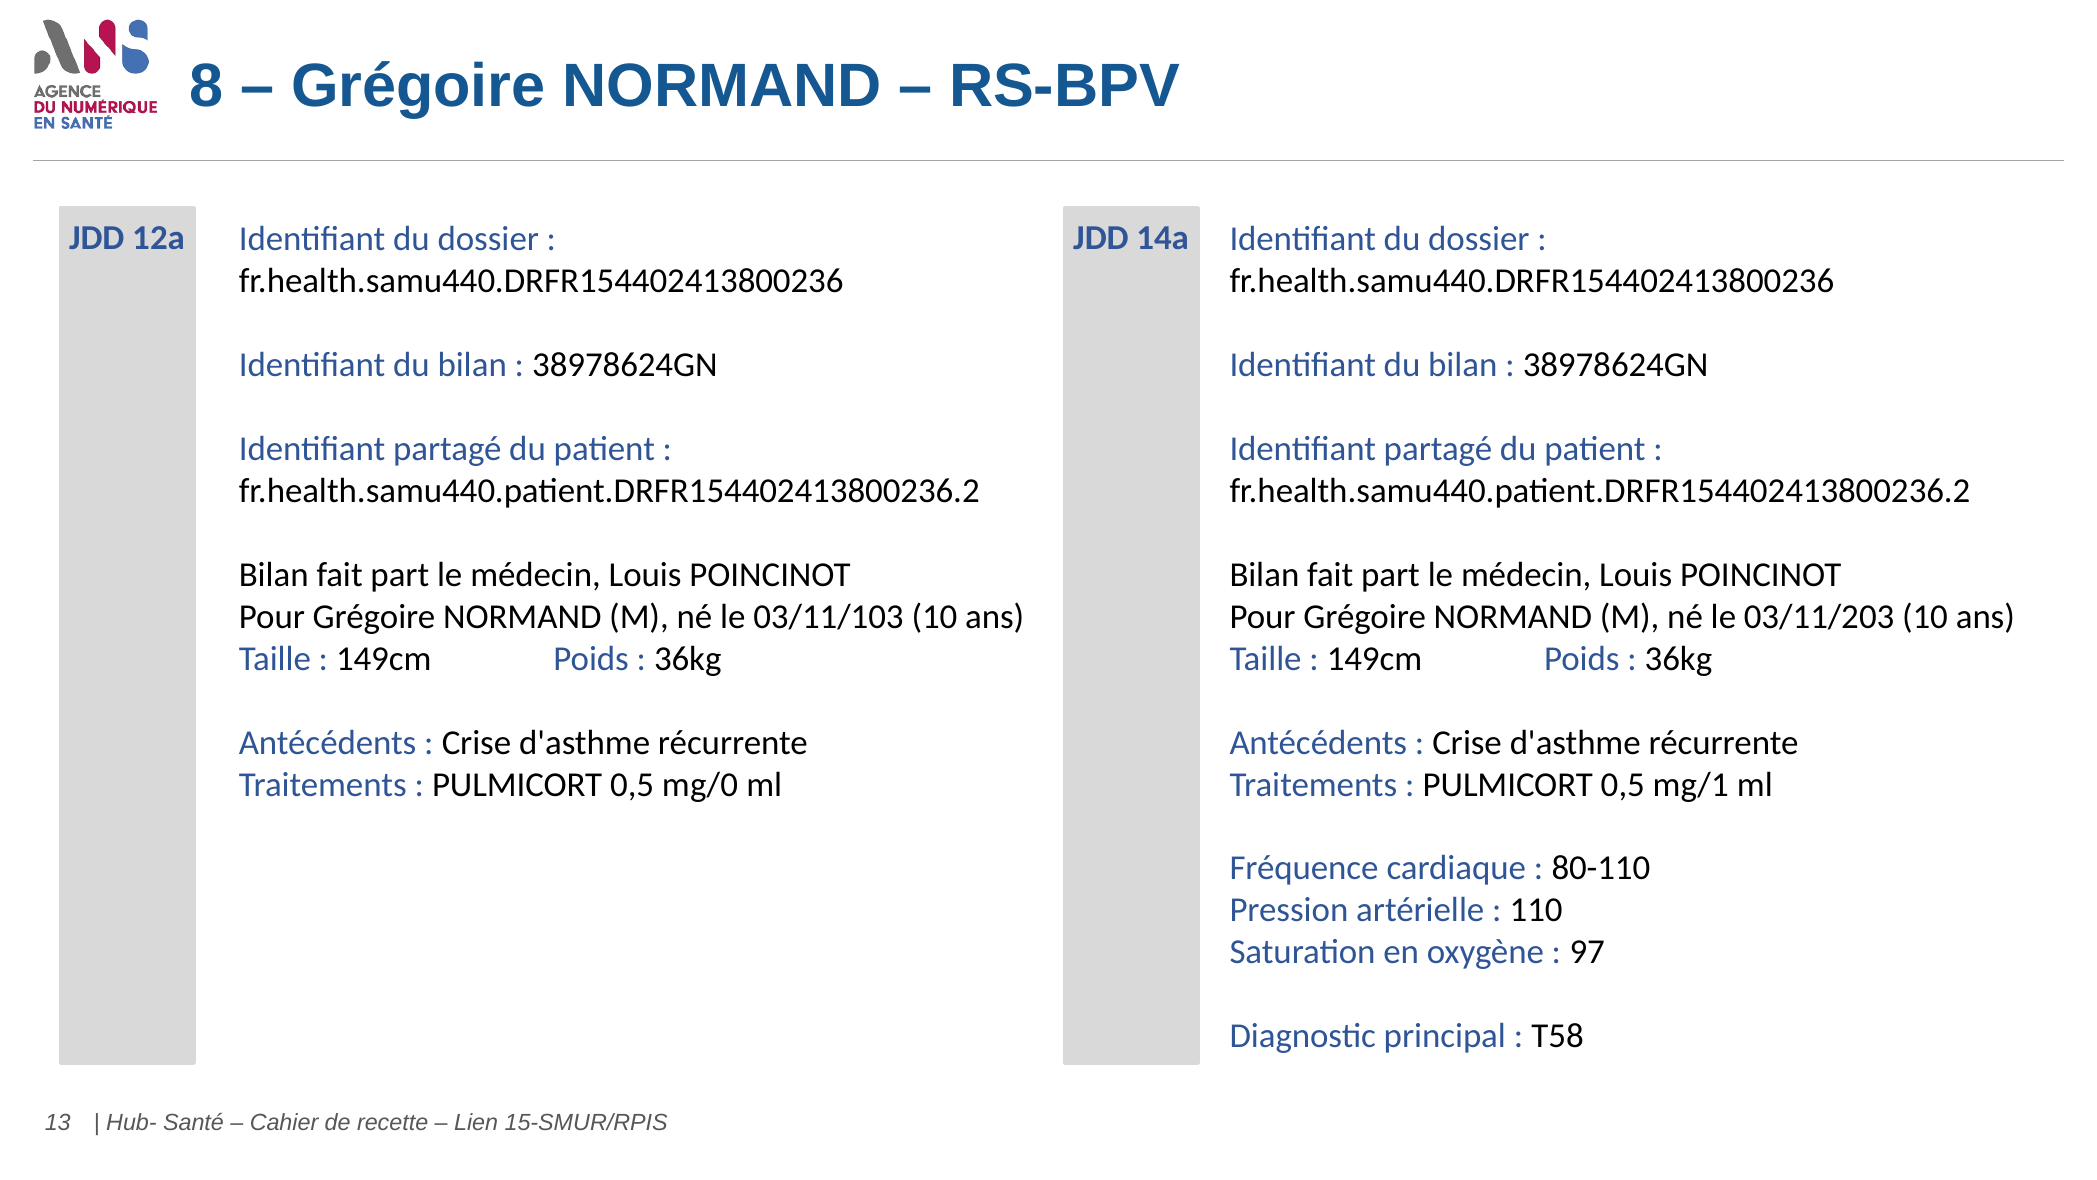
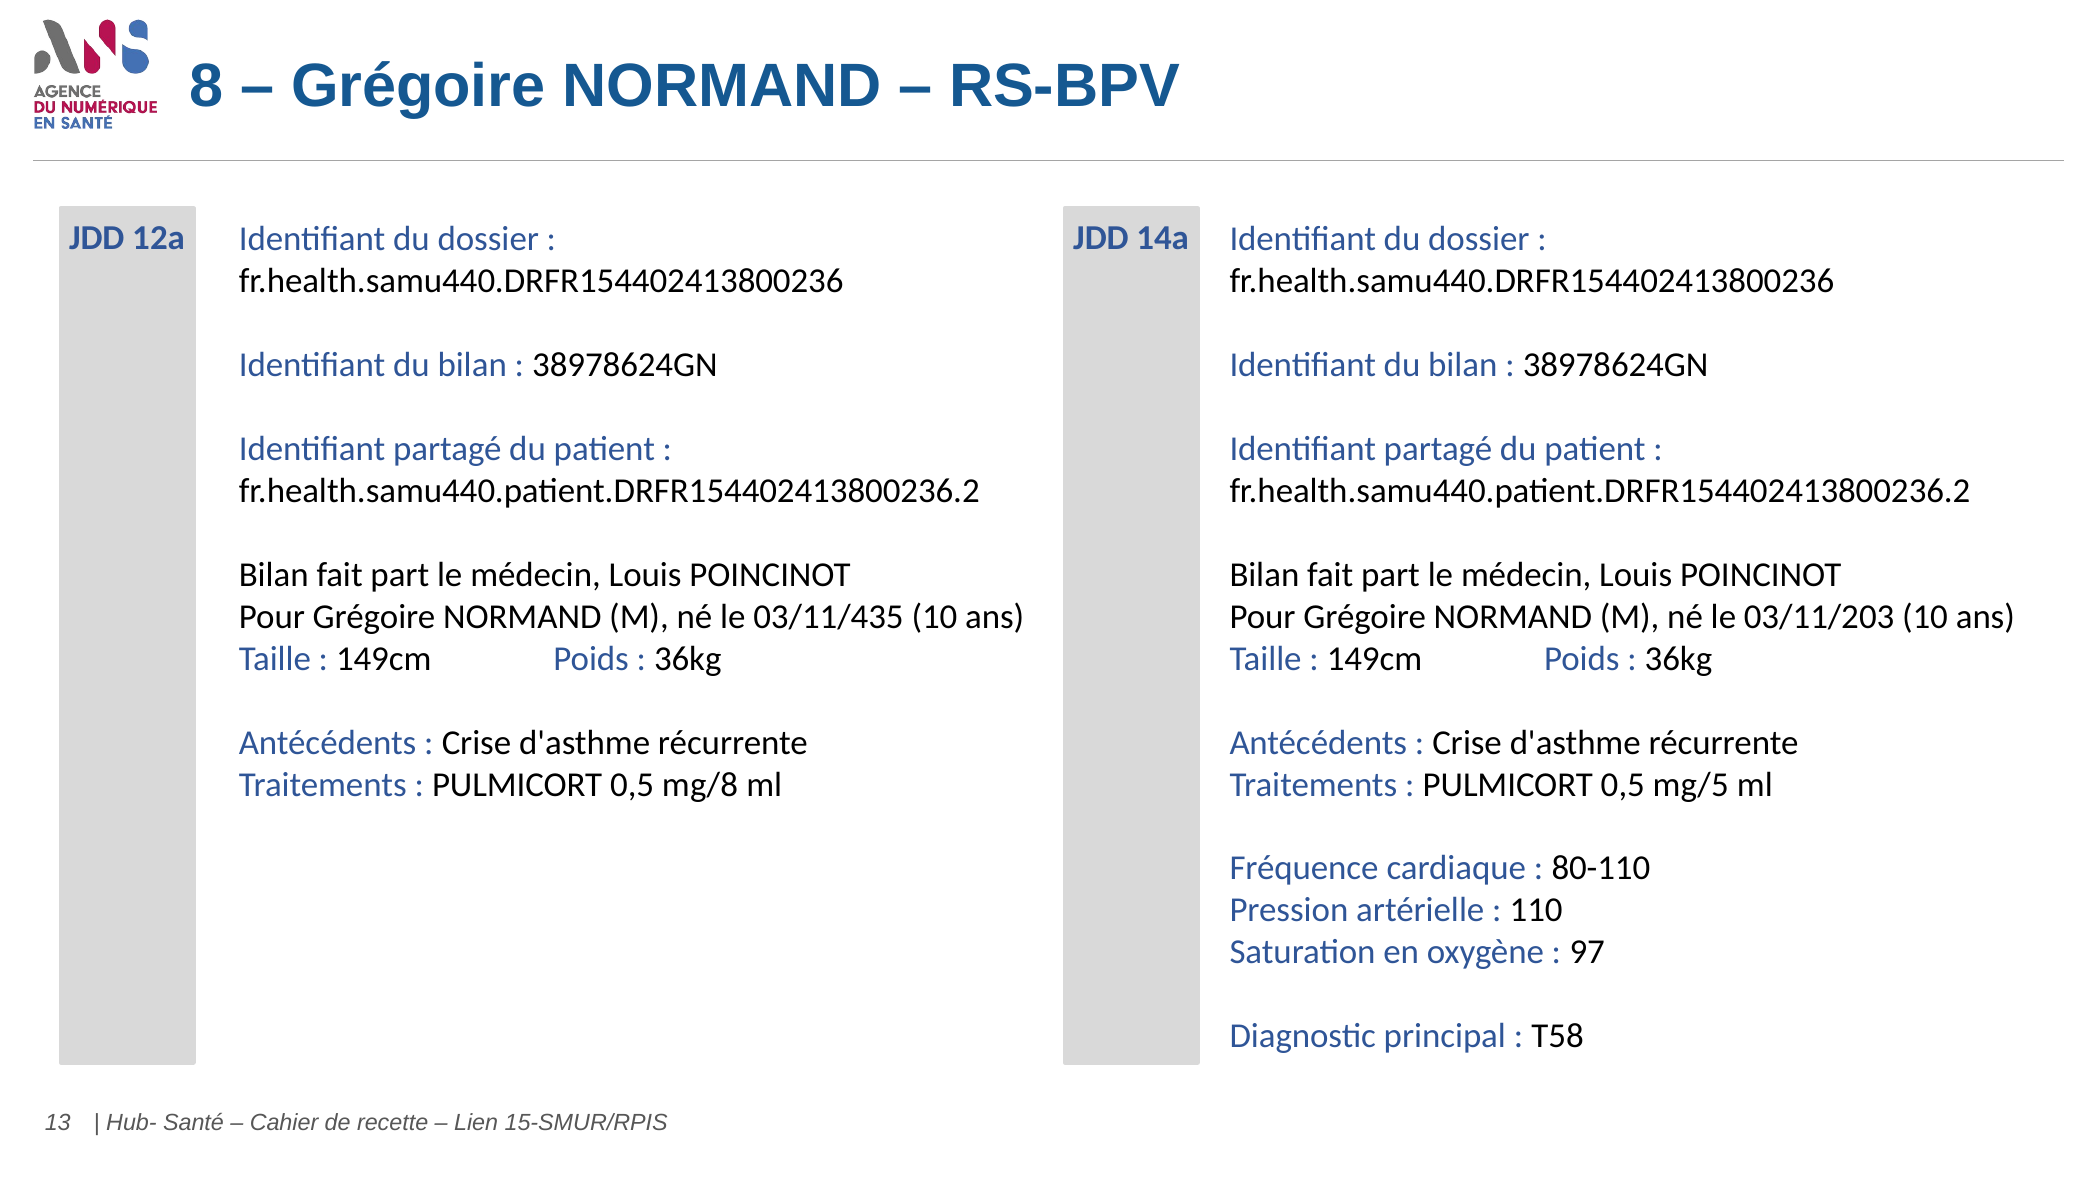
03/11/103: 03/11/103 -> 03/11/435
mg/0: mg/0 -> mg/8
mg/1: mg/1 -> mg/5
